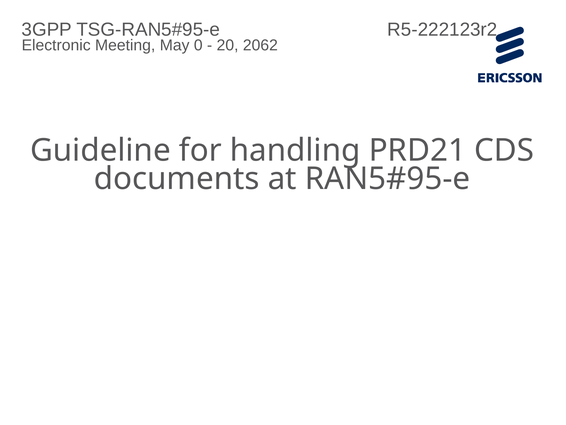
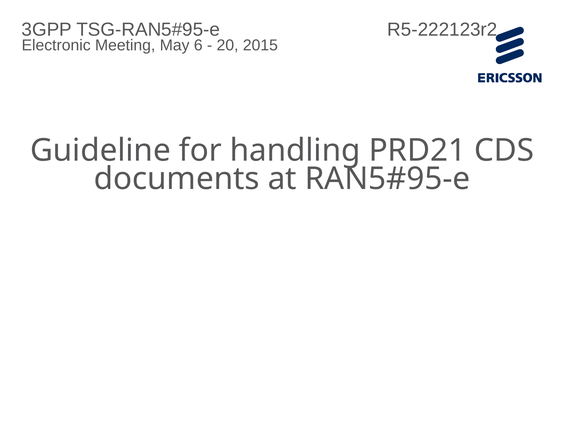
0: 0 -> 6
2062: 2062 -> 2015
